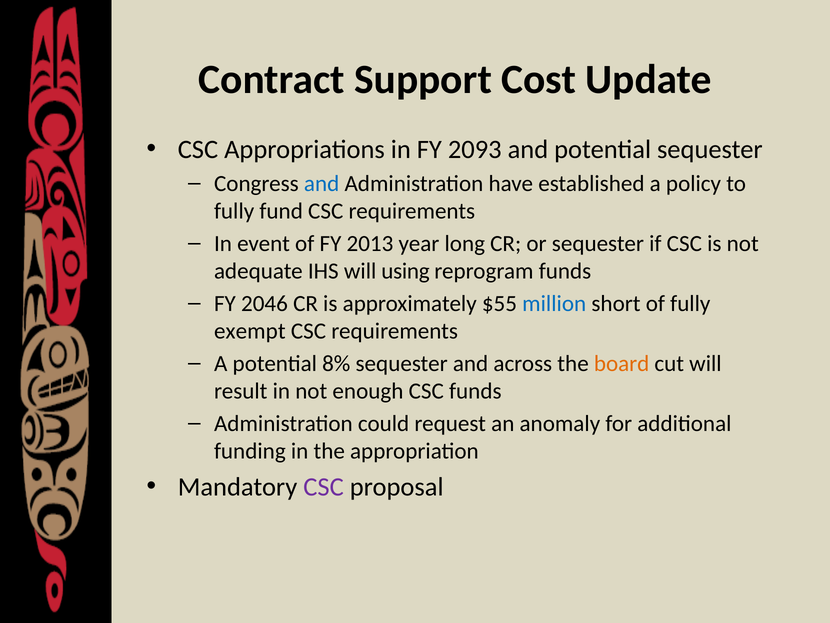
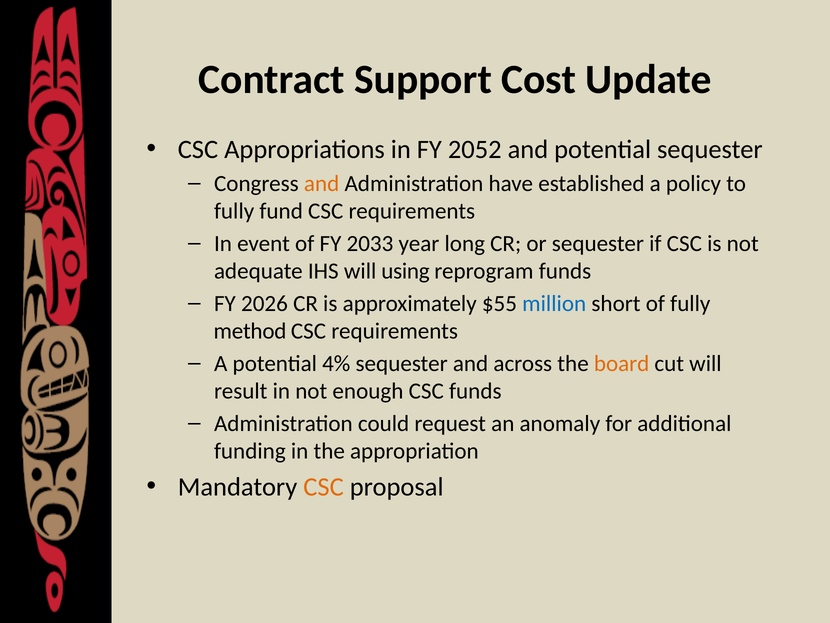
2093: 2093 -> 2052
and at (322, 183) colour: blue -> orange
2013: 2013 -> 2033
2046: 2046 -> 2026
exempt: exempt -> method
8%: 8% -> 4%
CSC at (324, 486) colour: purple -> orange
